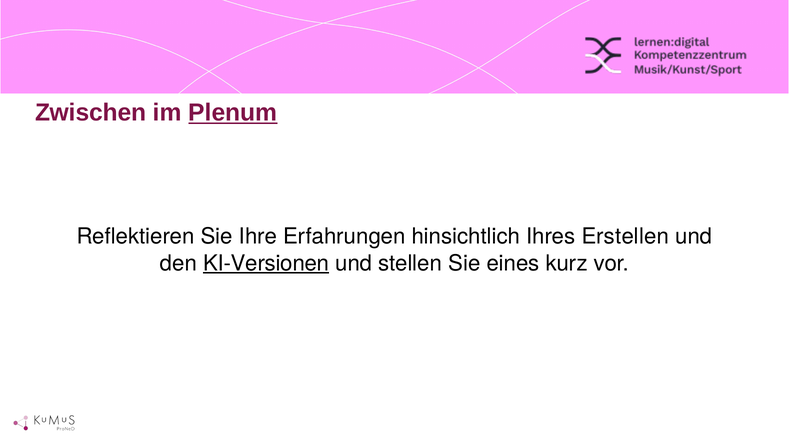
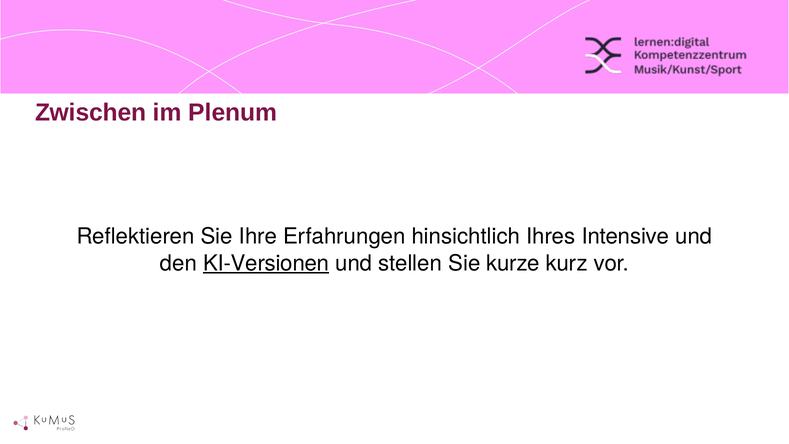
Plenum underline: present -> none
Erstellen: Erstellen -> Intensive
eines: eines -> kurze
